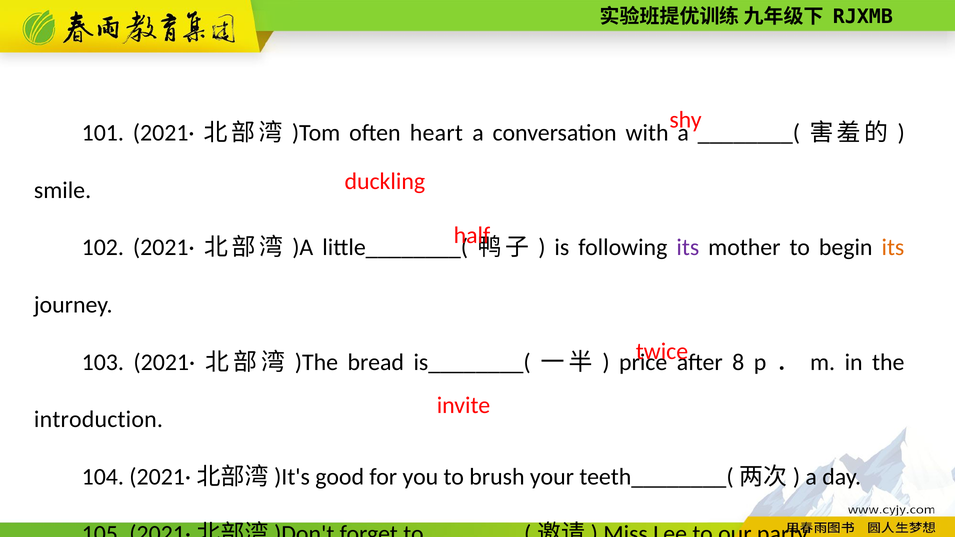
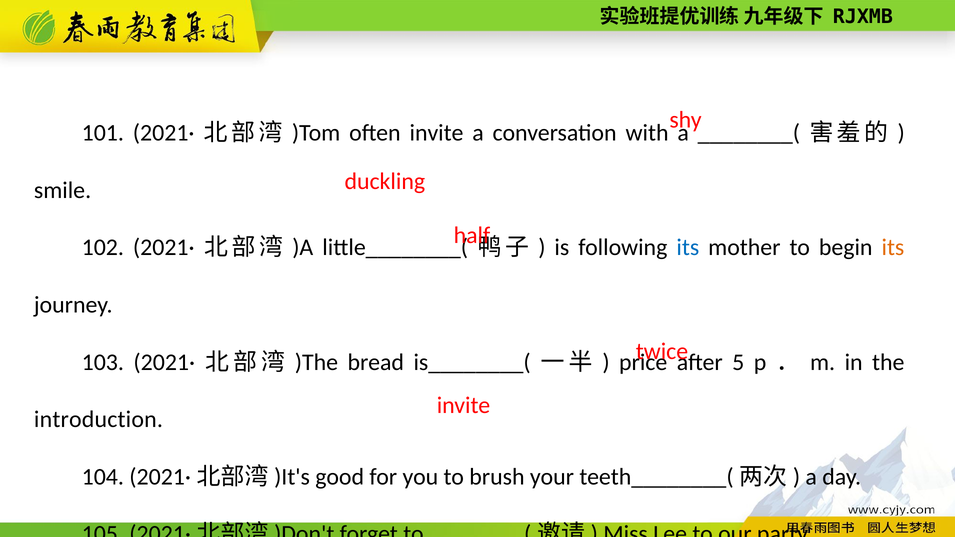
often heart: heart -> invite
its at (688, 248) colour: purple -> blue
8: 8 -> 5
